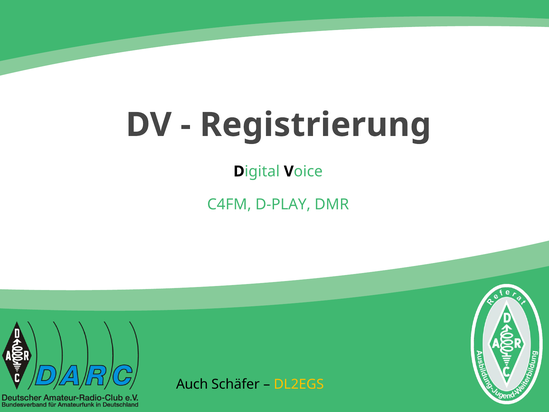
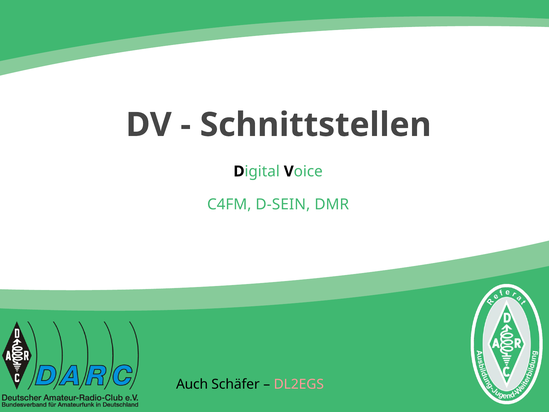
Registrierung: Registrierung -> Schnittstellen
D-PLAY: D-PLAY -> D-SEIN
DL2EGS colour: yellow -> pink
